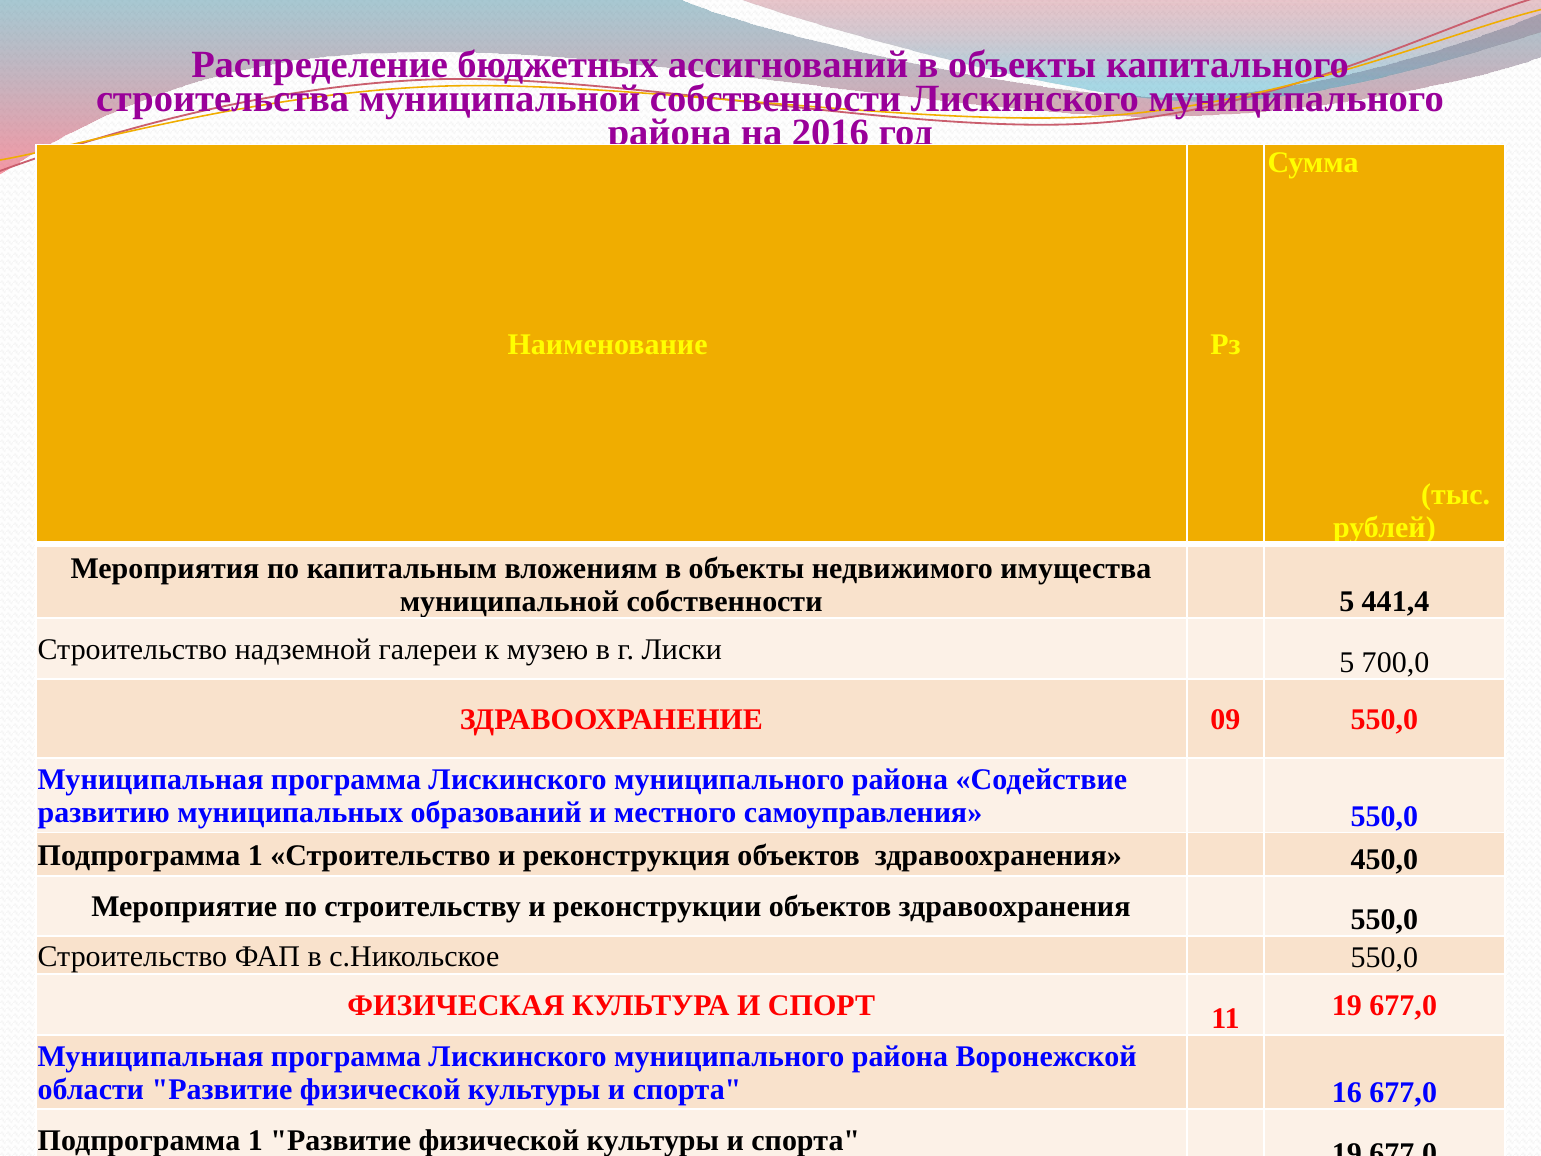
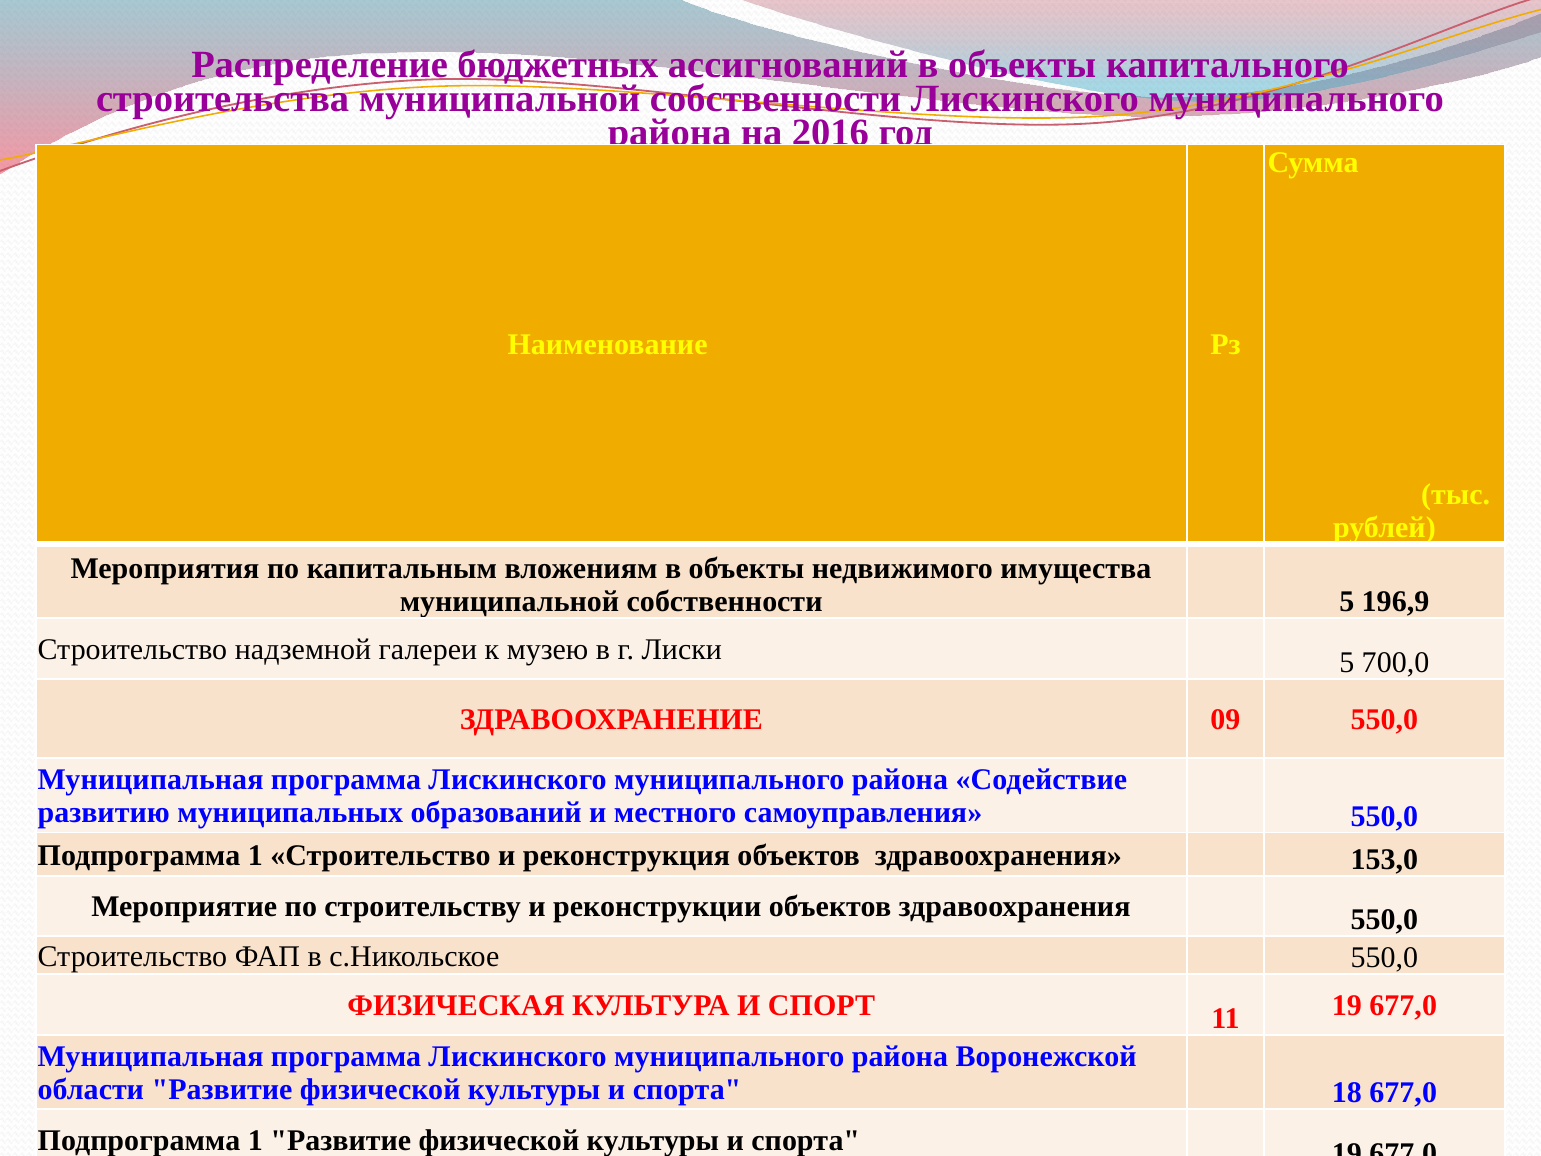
441,4: 441,4 -> 196,9
450,0: 450,0 -> 153,0
16: 16 -> 18
